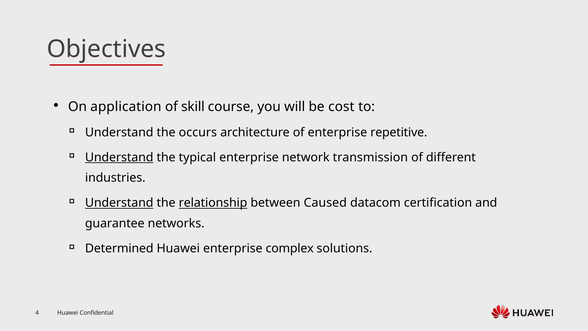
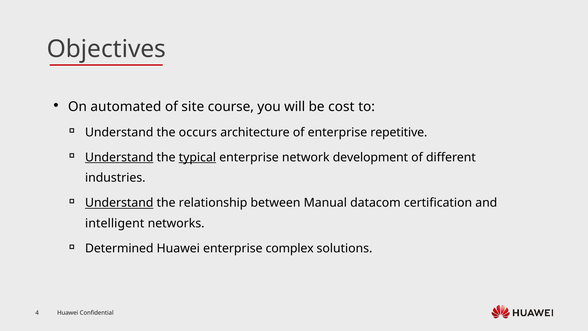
application: application -> automated
skill: skill -> site
typical underline: none -> present
transmission: transmission -> development
relationship underline: present -> none
Caused: Caused -> Manual
guarantee: guarantee -> intelligent
